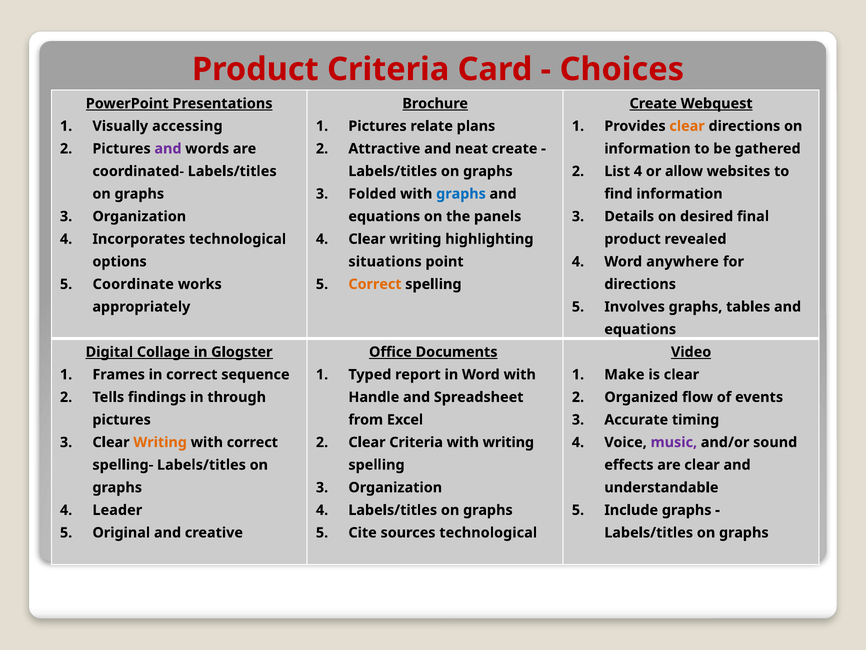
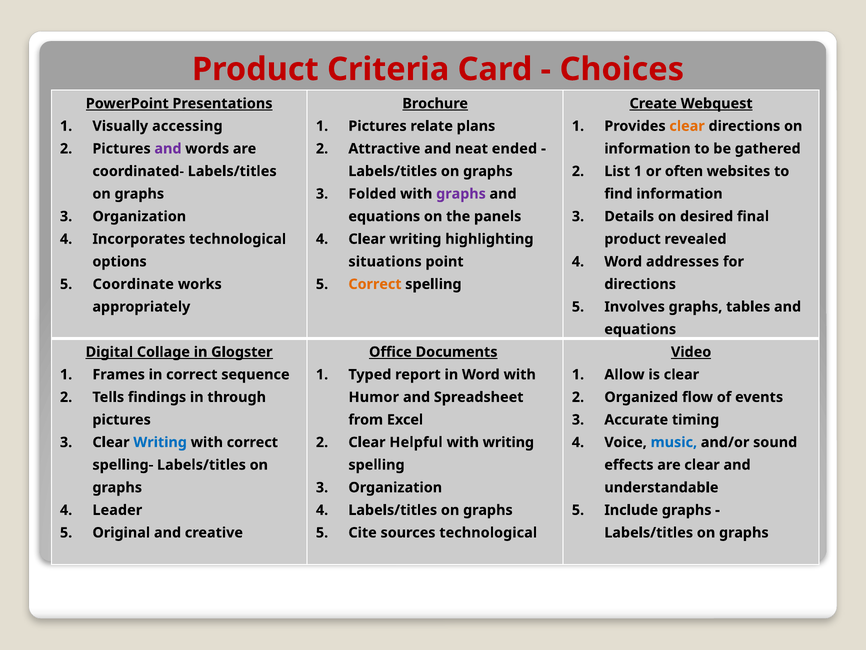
neat create: create -> ended
List 4: 4 -> 1
allow: allow -> often
graphs at (461, 194) colour: blue -> purple
anywhere: anywhere -> addresses
Make: Make -> Allow
Handle: Handle -> Humor
Writing at (160, 442) colour: orange -> blue
Clear Criteria: Criteria -> Helpful
music colour: purple -> blue
